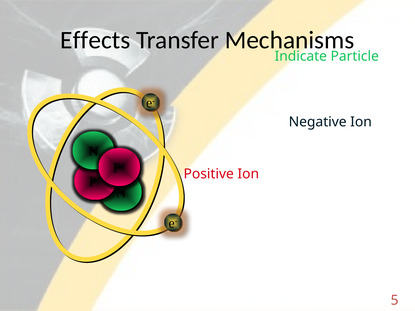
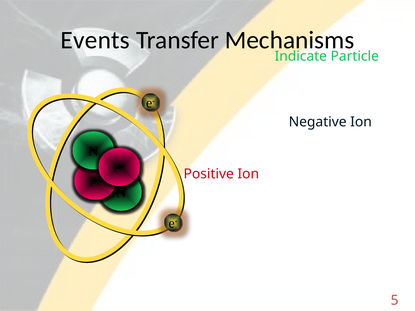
Effects: Effects -> Events
